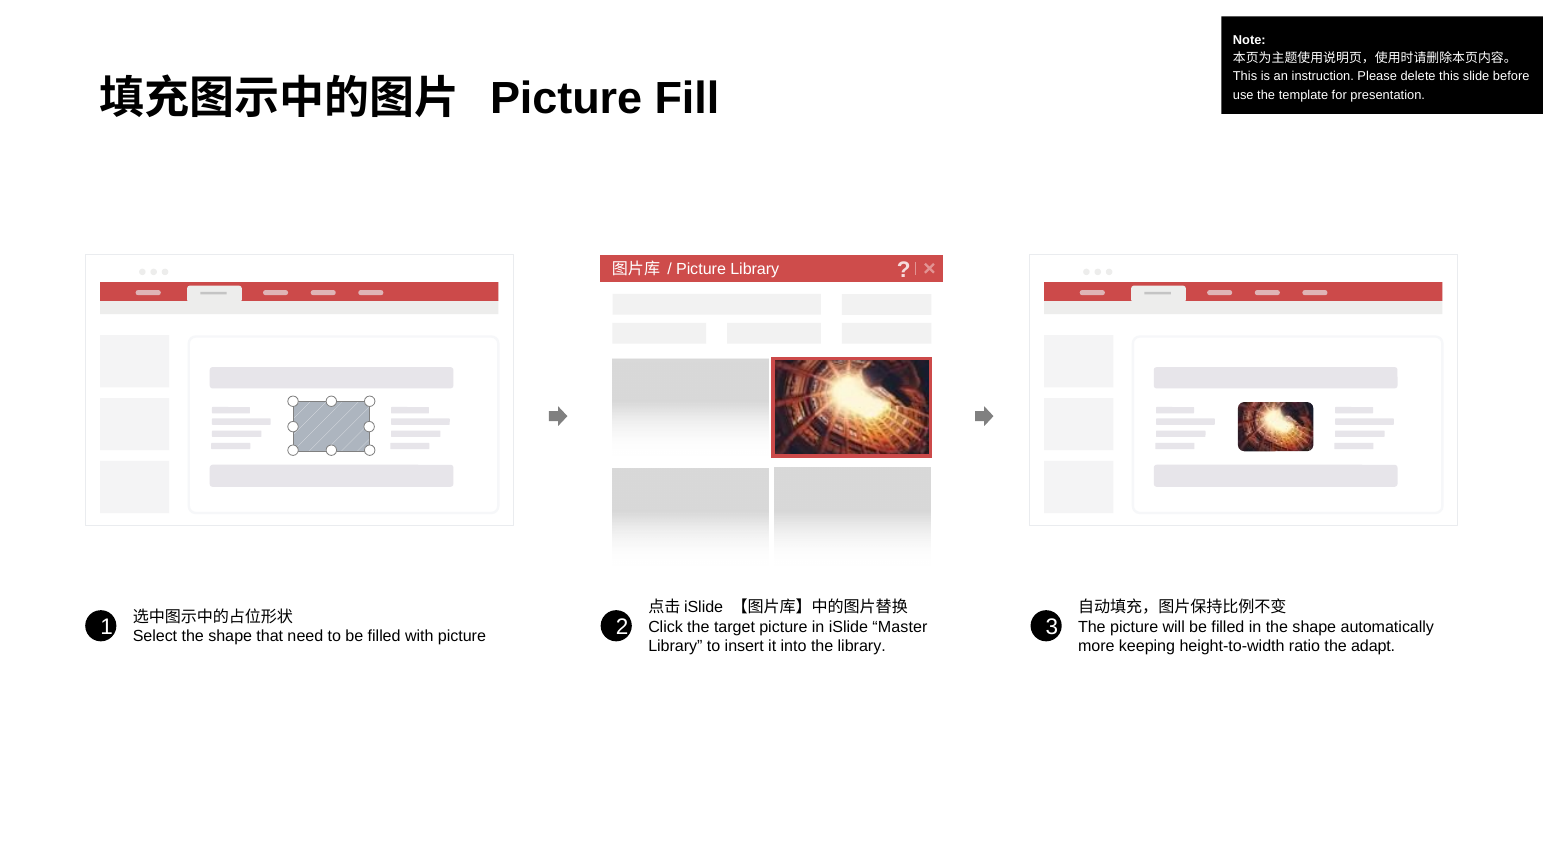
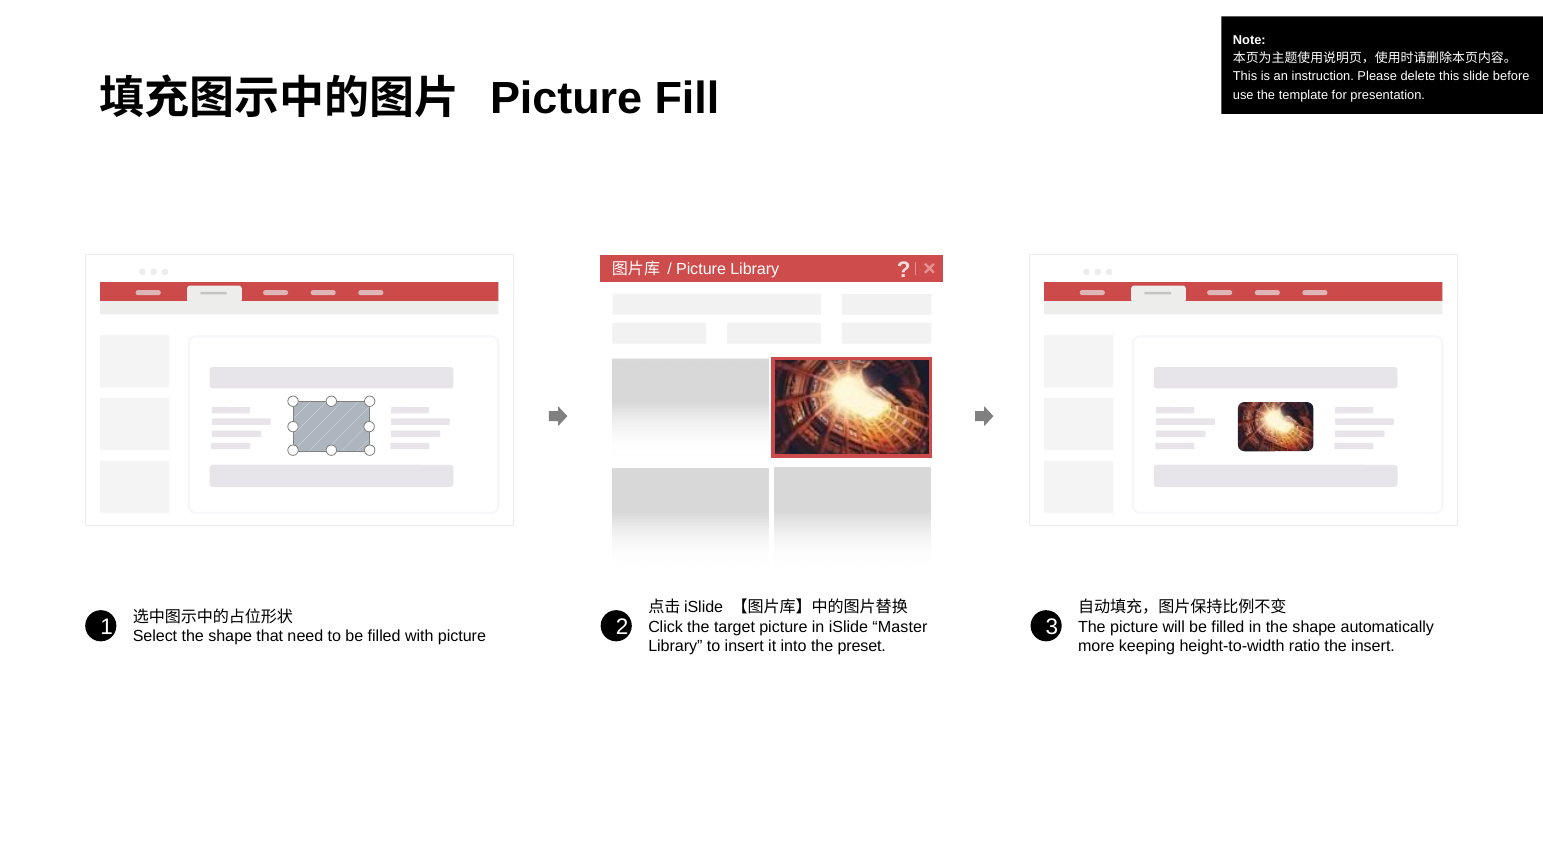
the library: library -> preset
the adapt: adapt -> insert
